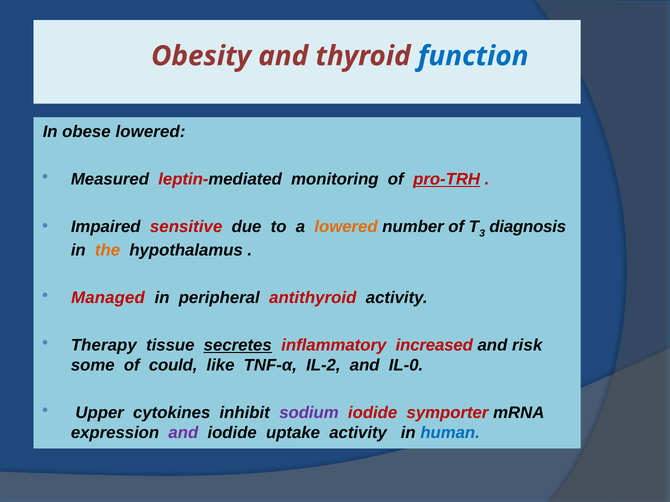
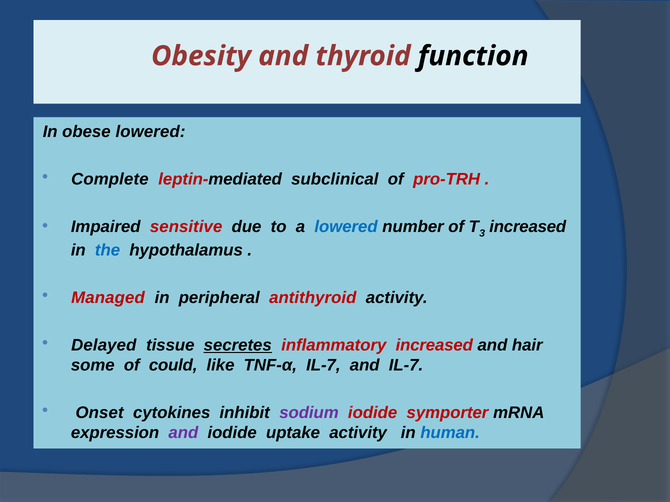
function colour: blue -> black
Measured: Measured -> Complete
monitoring: monitoring -> subclinical
pro-TRH underline: present -> none
lowered at (346, 227) colour: orange -> blue
diagnosis at (528, 227): diagnosis -> increased
the colour: orange -> blue
Therapy: Therapy -> Delayed
risk: risk -> hair
TNF-α IL-2: IL-2 -> IL-7
and IL-0: IL-0 -> IL-7
Upper: Upper -> Onset
